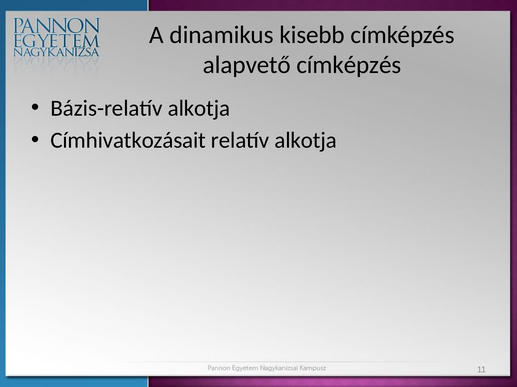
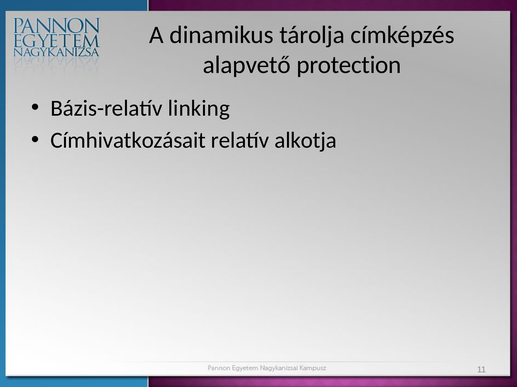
kisebb: kisebb -> tárolja
alapvető címképzés: címképzés -> protection
Bázis-relatív alkotja: alkotja -> linking
